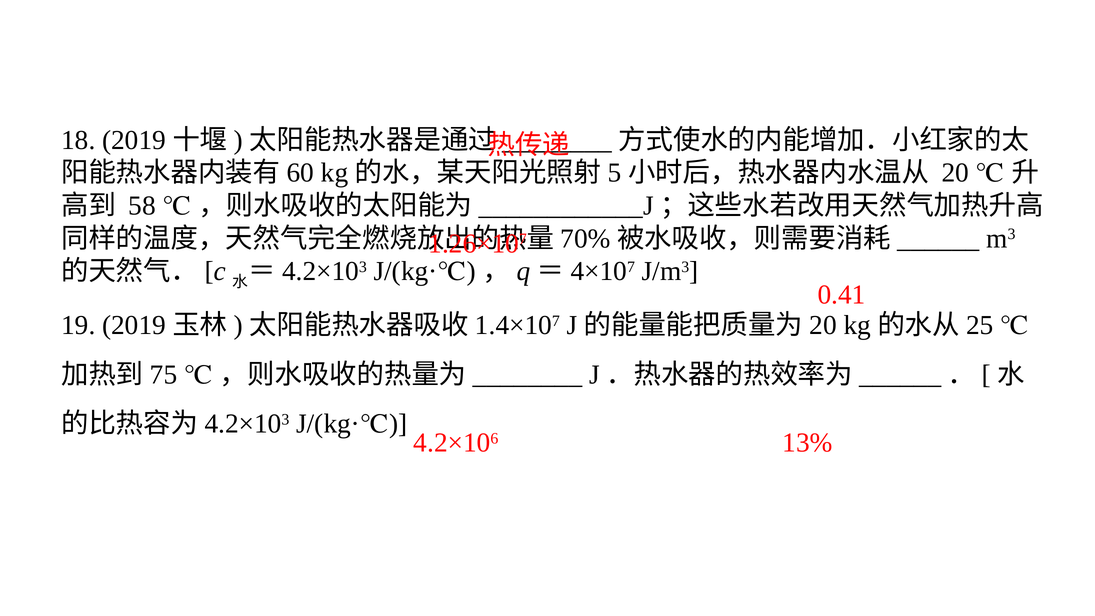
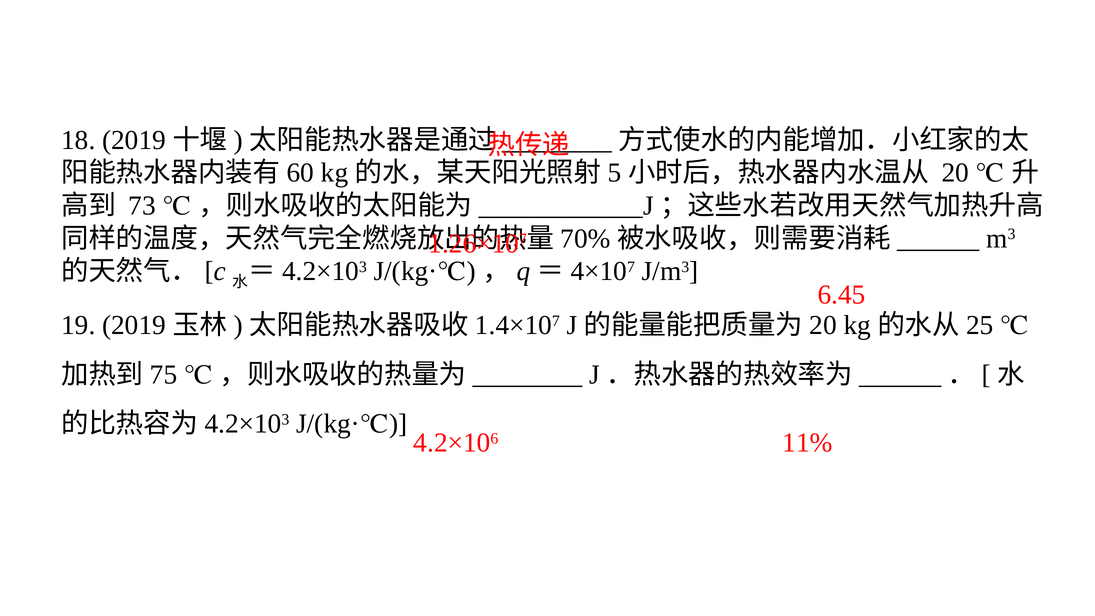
58: 58 -> 73
0.41: 0.41 -> 6.45
13%: 13% -> 11%
